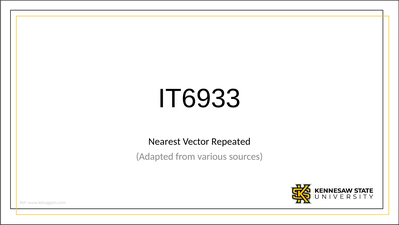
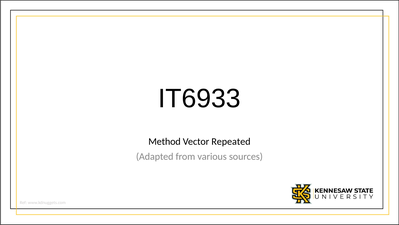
Nearest: Nearest -> Method
